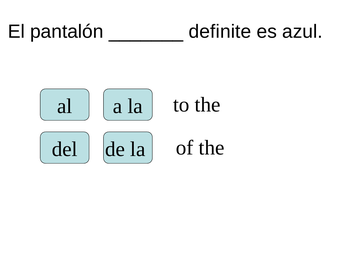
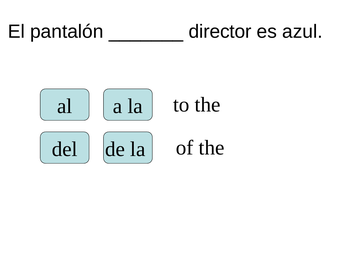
definite: definite -> director
